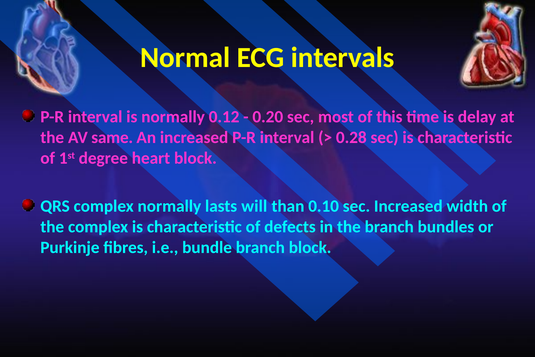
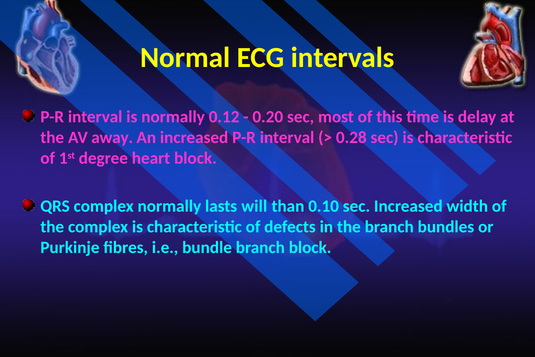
same: same -> away
